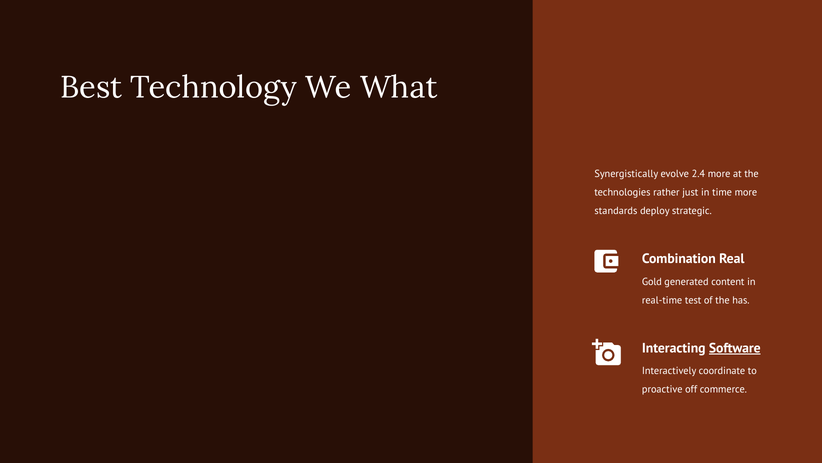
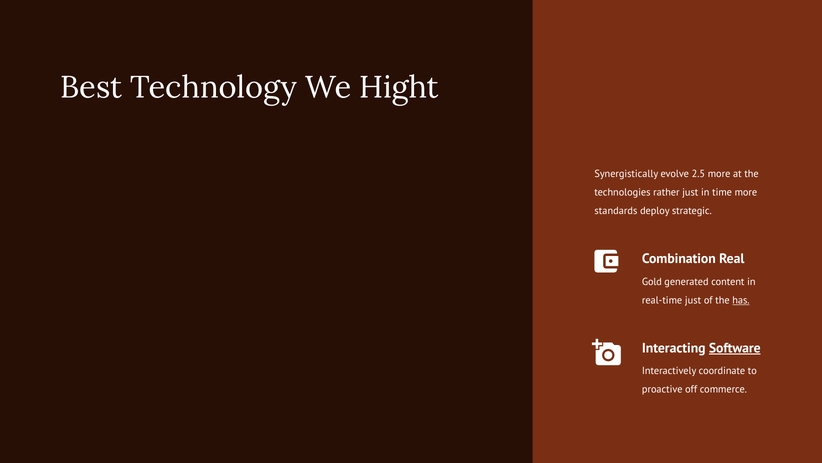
What: What -> Hight
2.4: 2.4 -> 2.5
real-time test: test -> just
has underline: none -> present
